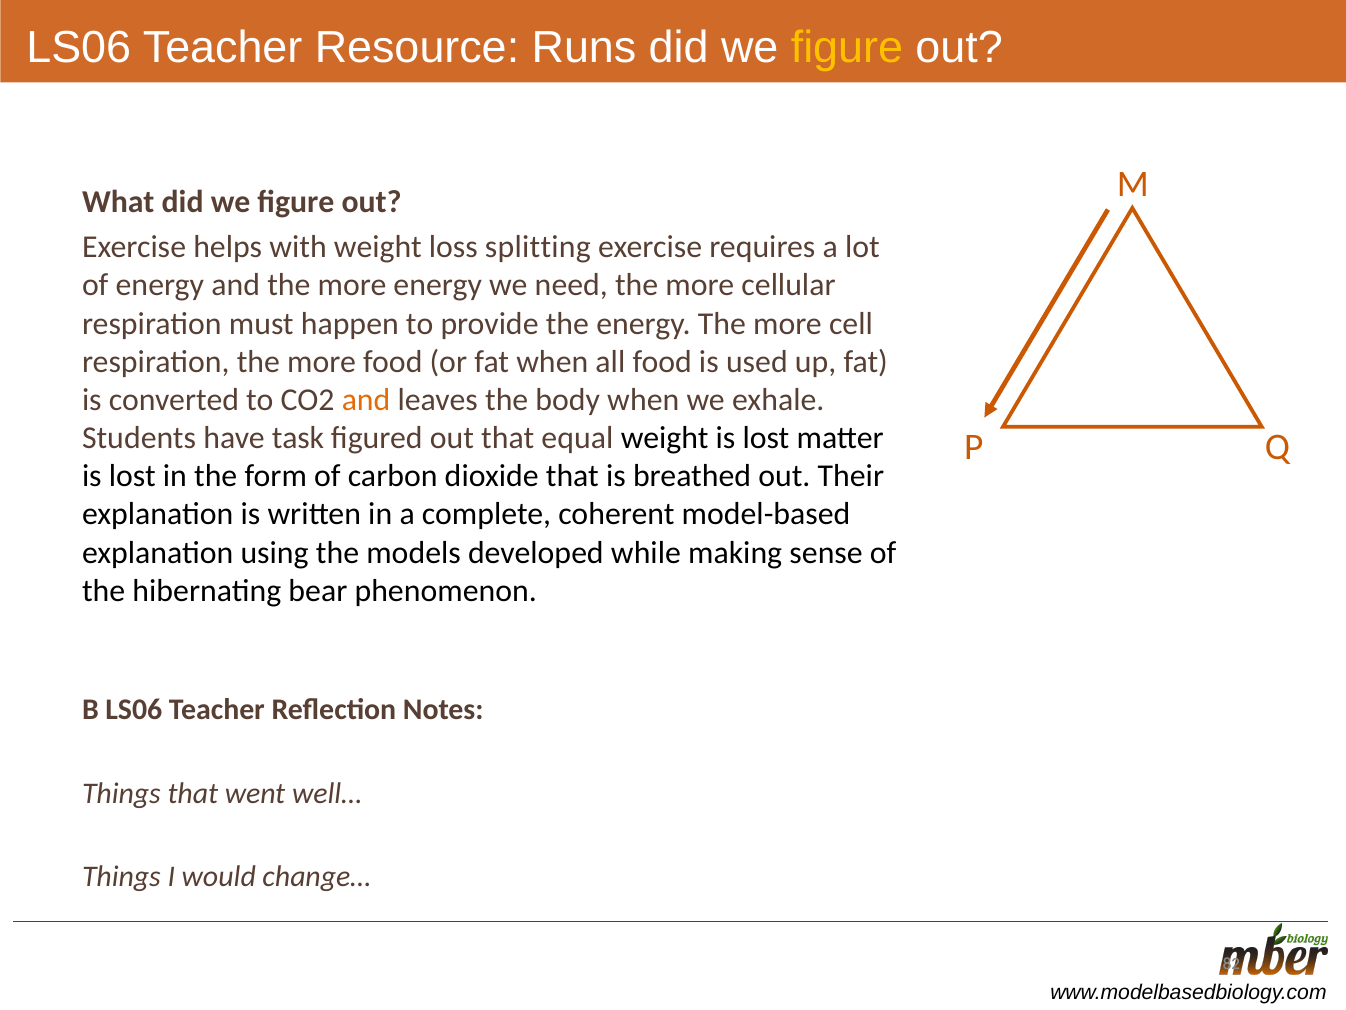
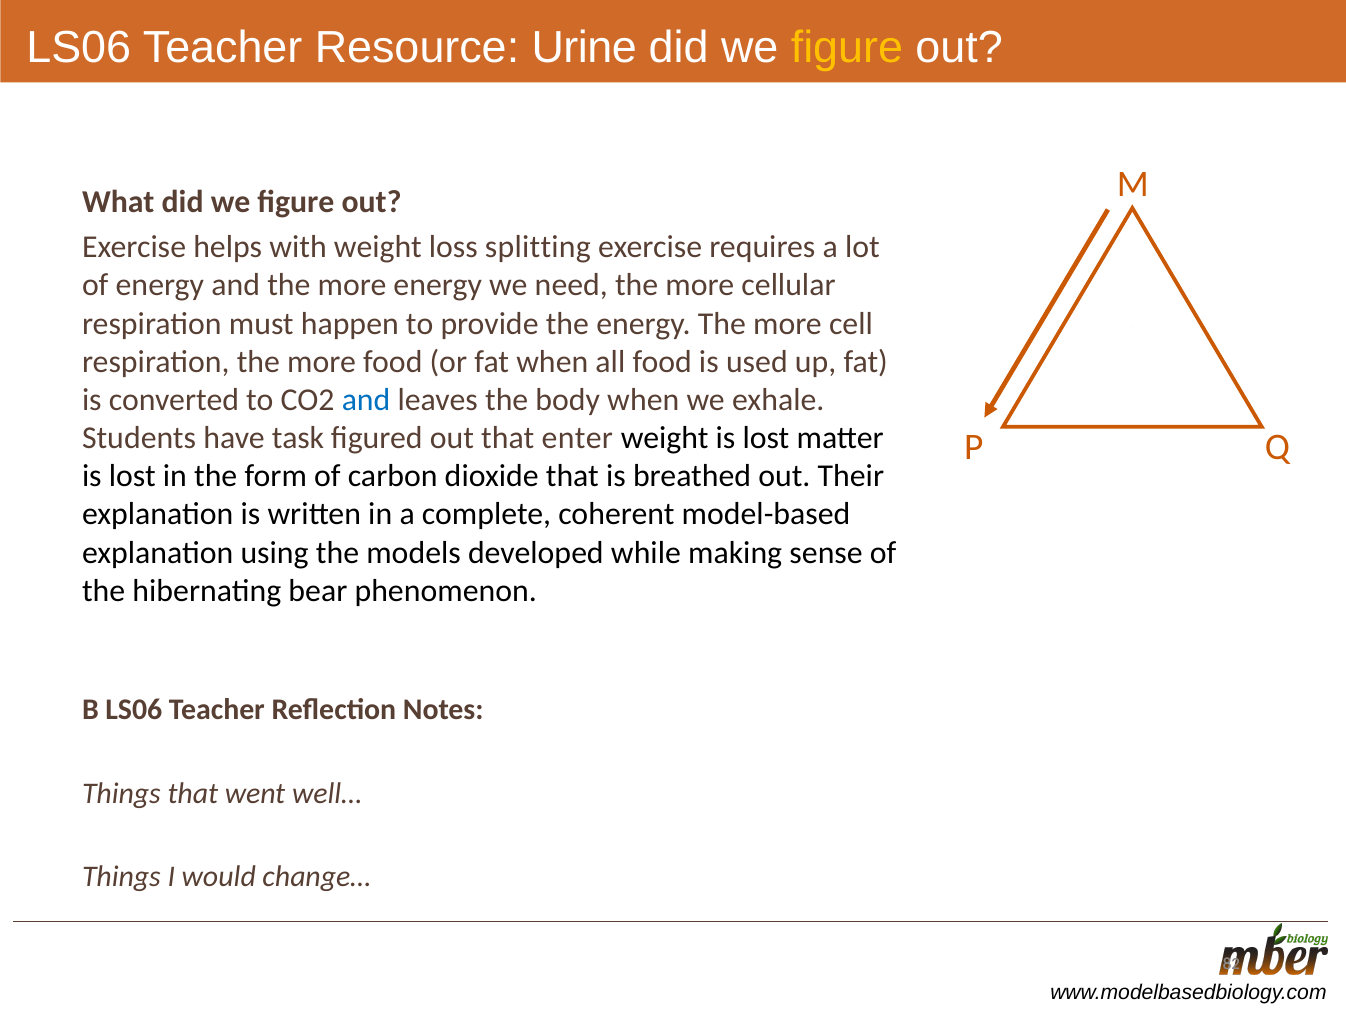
Runs: Runs -> Urine
and at (366, 400) colour: orange -> blue
equal: equal -> enter
